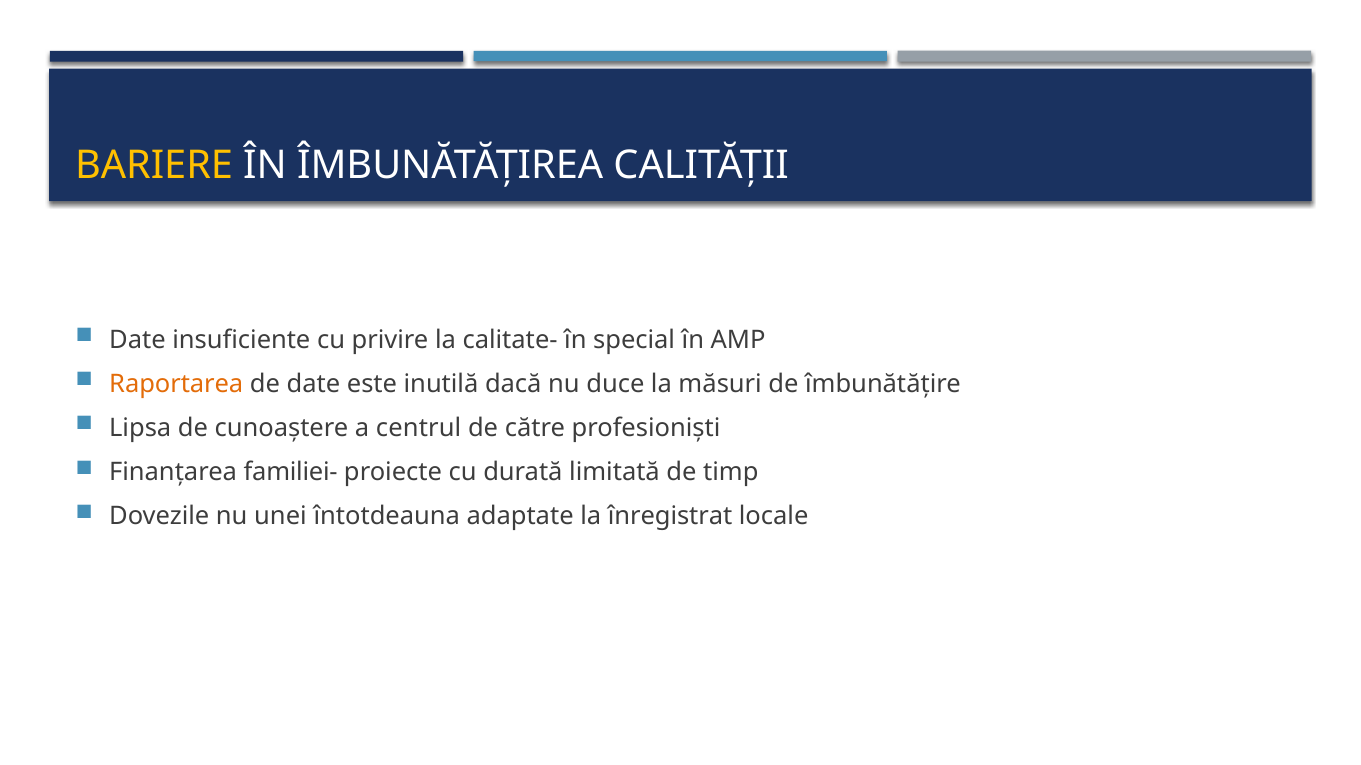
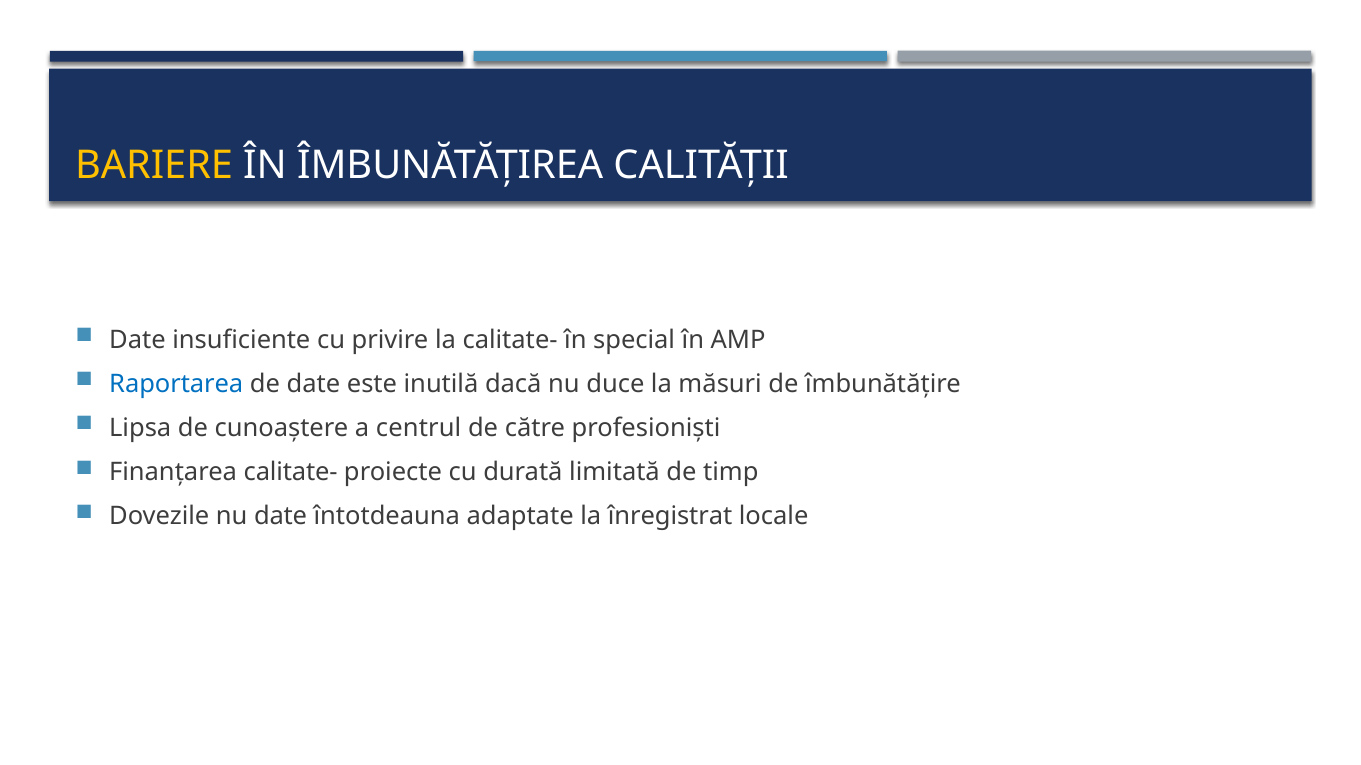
Raportarea colour: orange -> blue
Finanțarea familiei-: familiei- -> calitate-
nu unei: unei -> date
